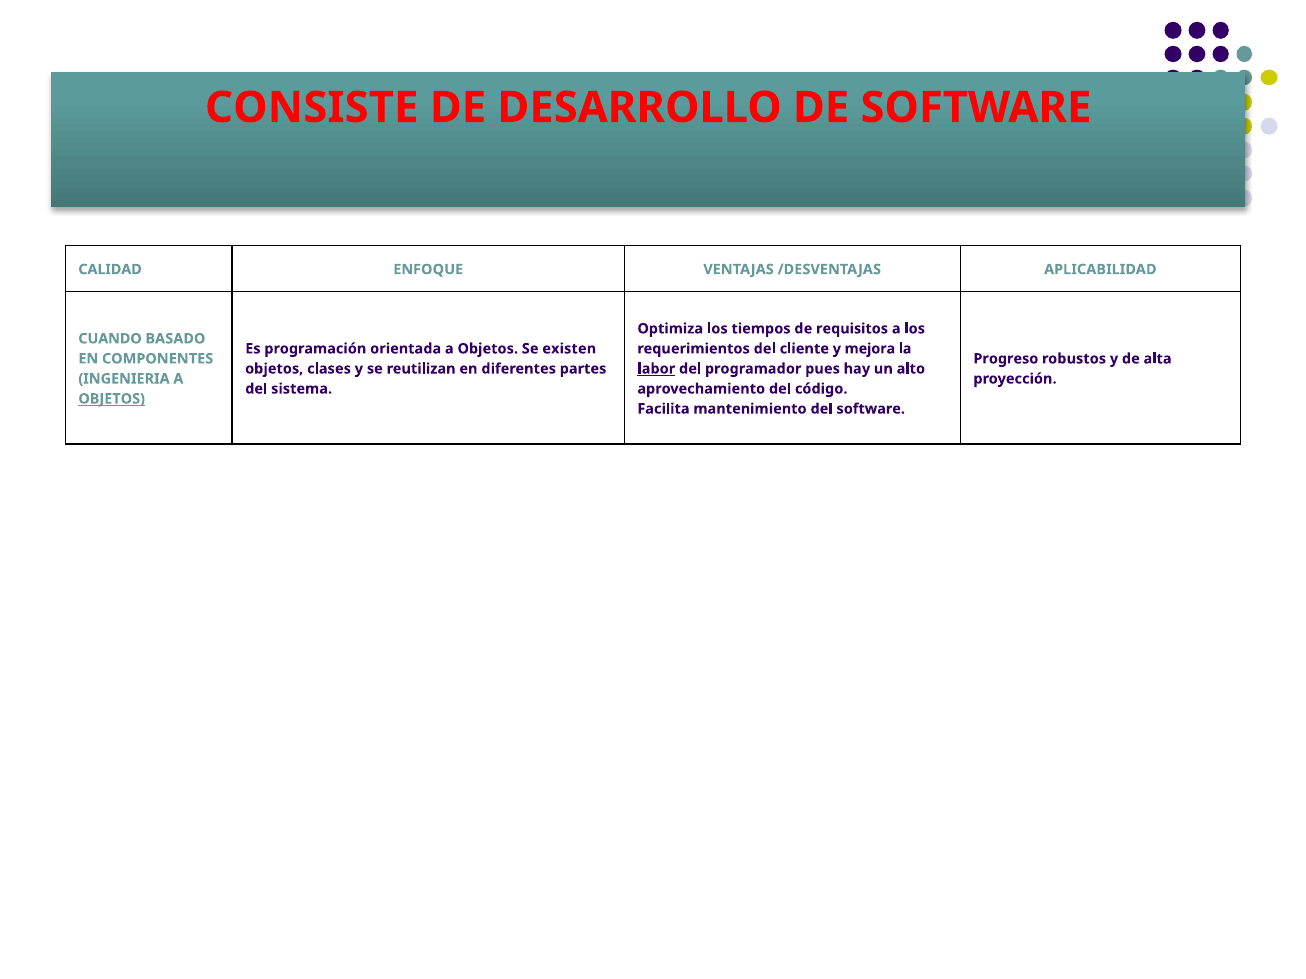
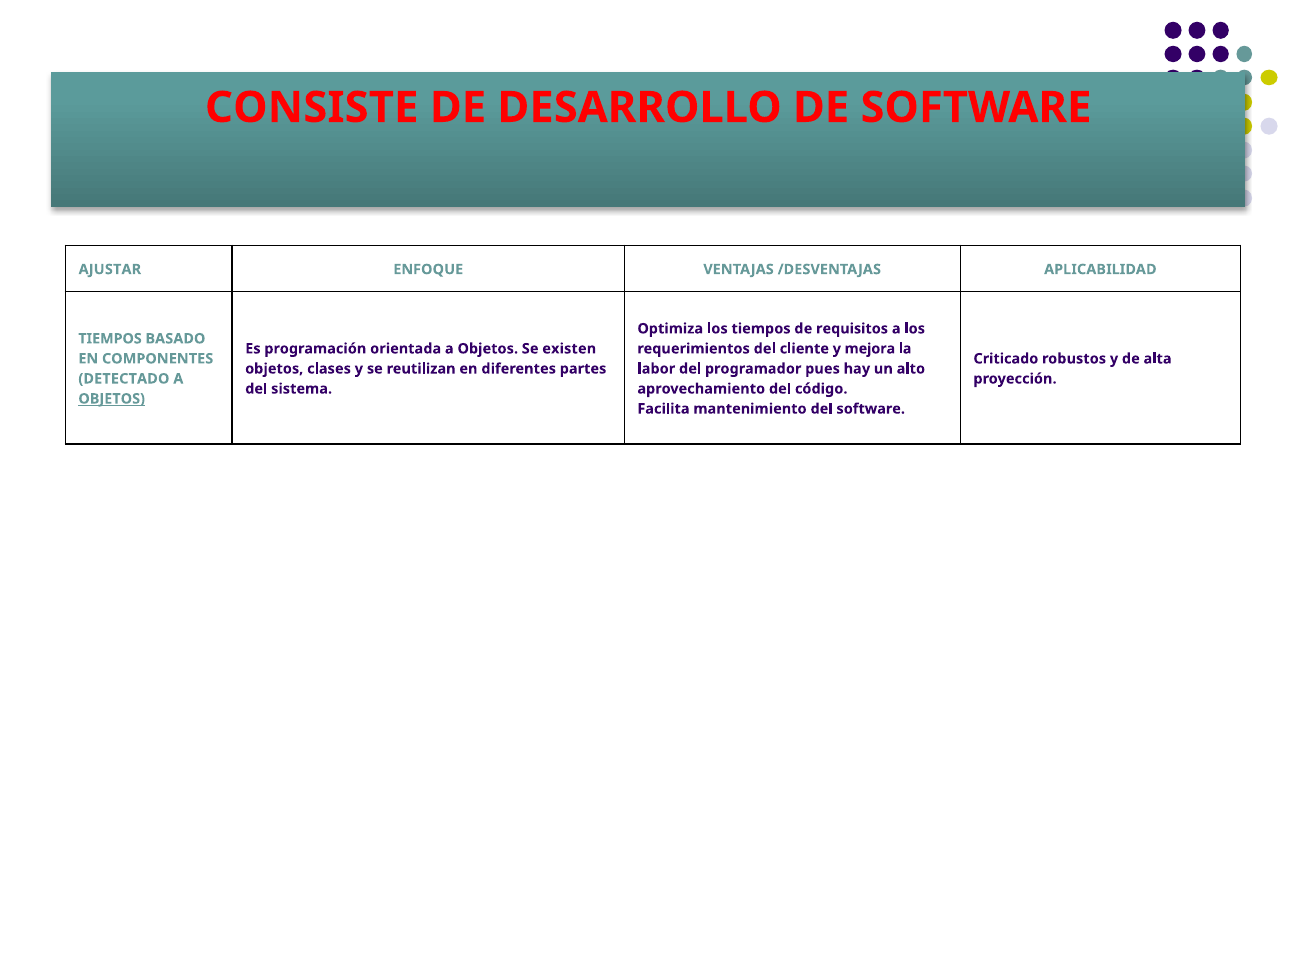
CALIDAD: CALIDAD -> AJUSTAR
CUANDO at (110, 339): CUANDO -> TIEMPOS
Progreso: Progreso -> Criticado
labor underline: present -> none
INGENIERIA: INGENIERIA -> DETECTADO
